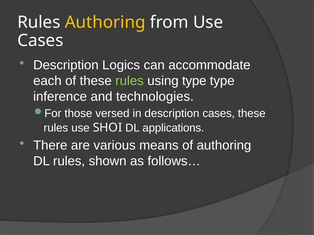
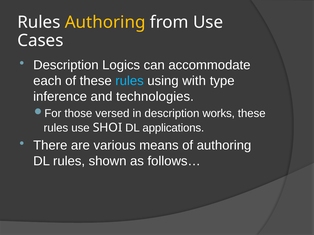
rules at (130, 81) colour: light green -> light blue
using type: type -> with
description cases: cases -> works
